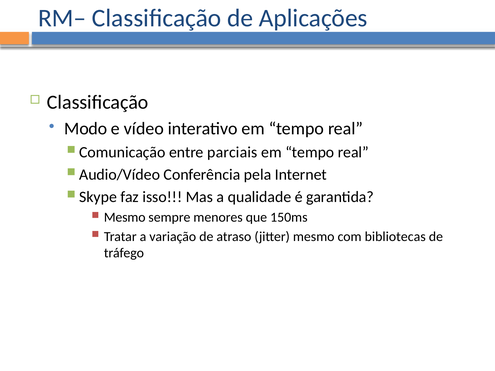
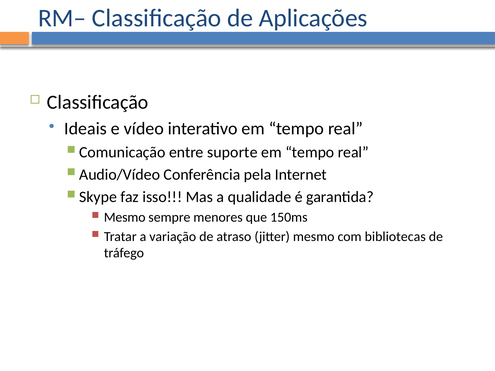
Modo: Modo -> Ideais
parciais: parciais -> suporte
